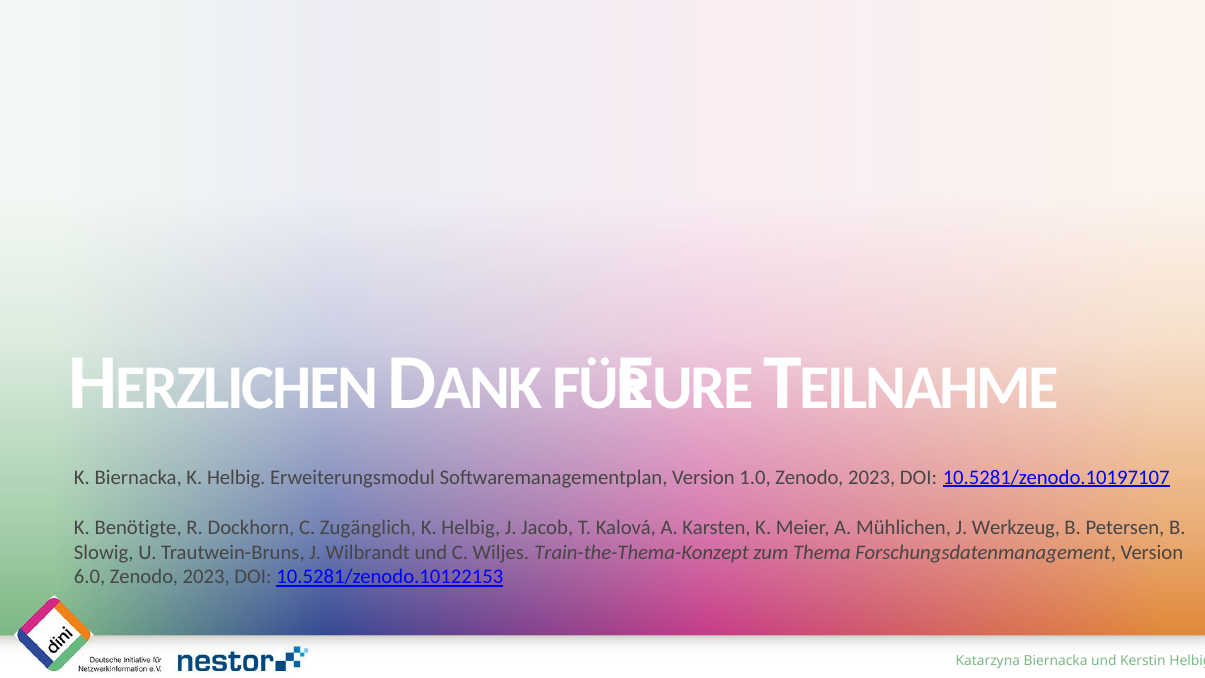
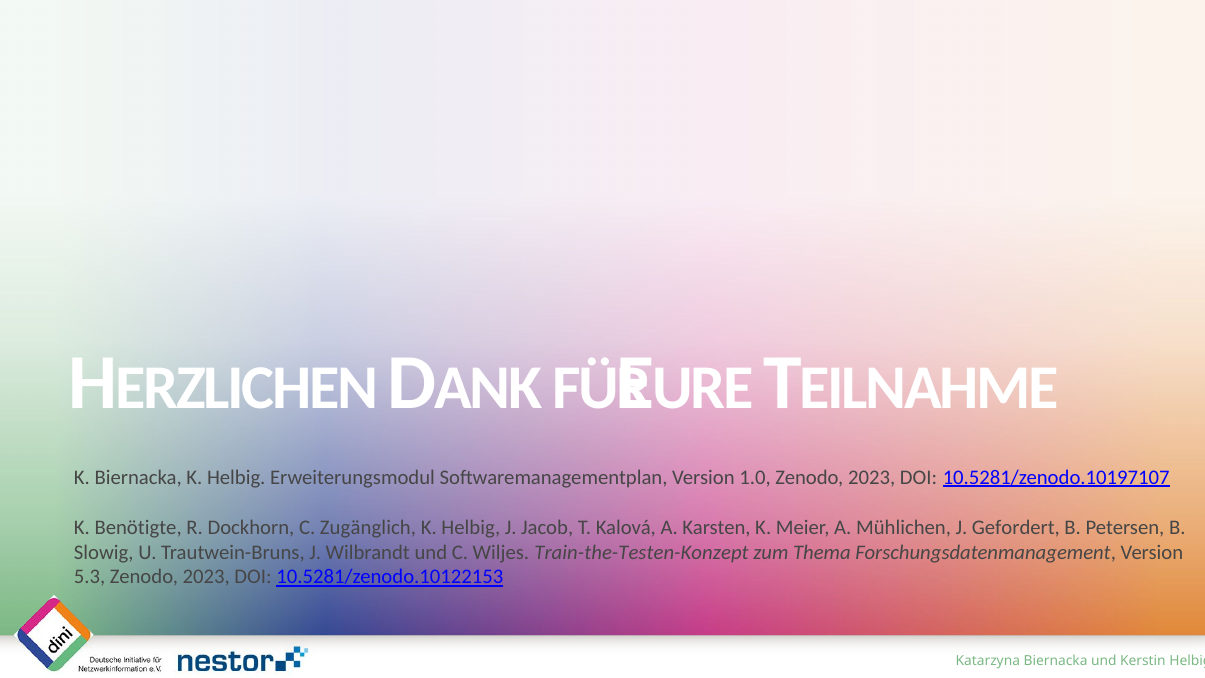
Werkzeug: Werkzeug -> Gefordert
Train-the-Thema-Konzept: Train-the-Thema-Konzept -> Train-the-Testen-Konzept
6.0: 6.0 -> 5.3
